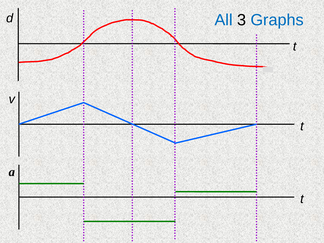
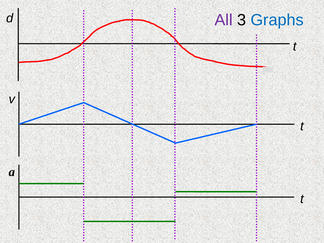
All colour: blue -> purple
